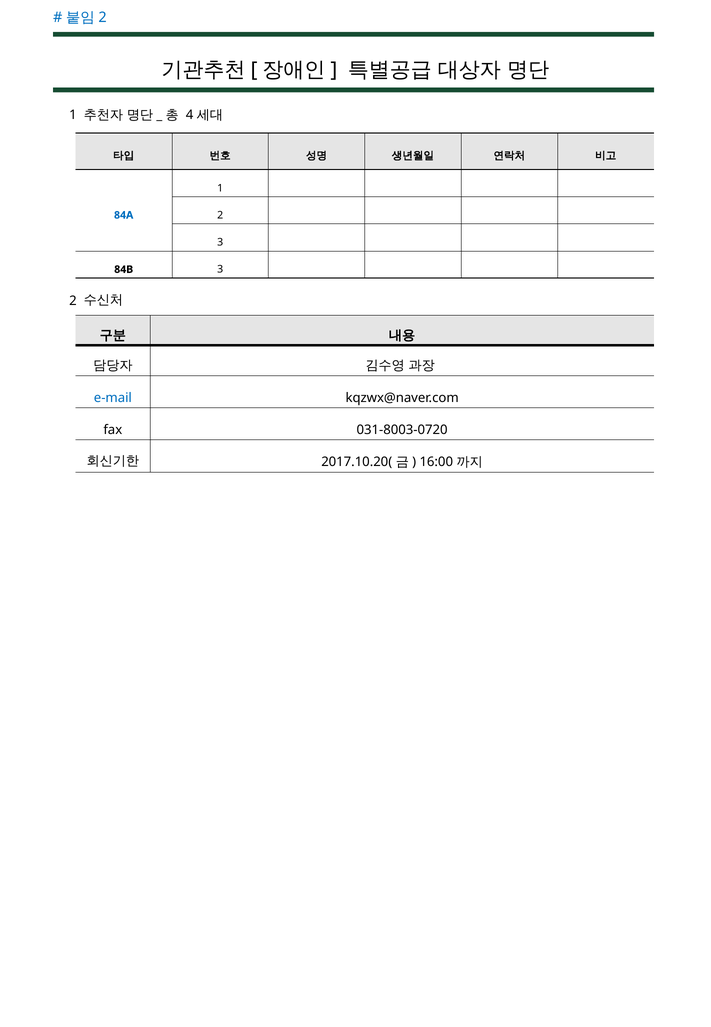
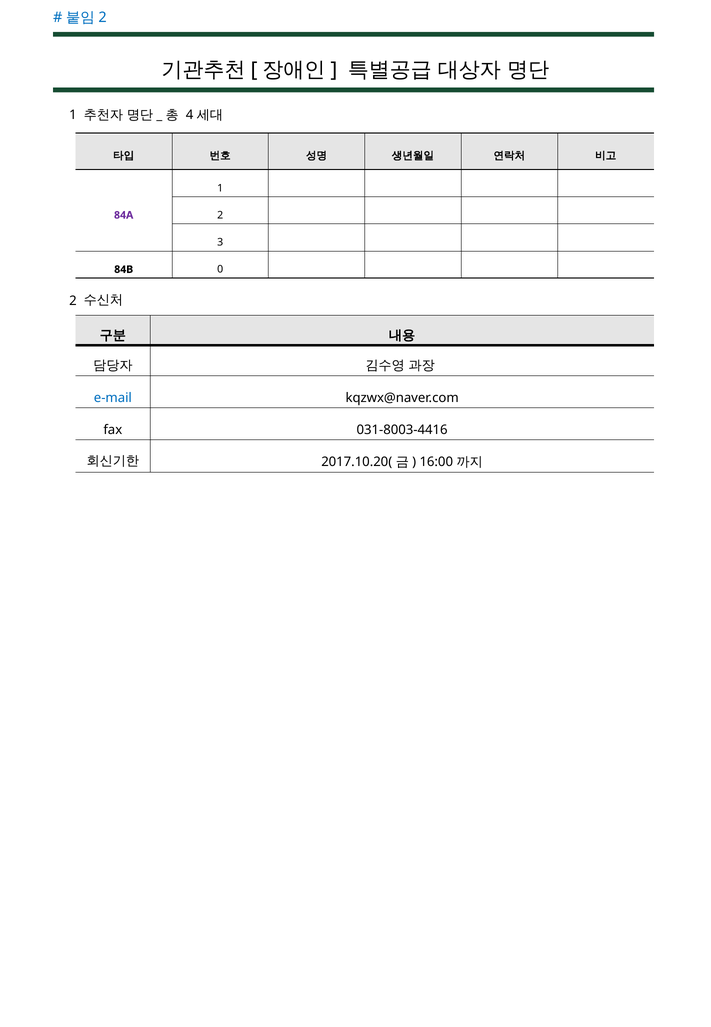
84A colour: blue -> purple
84B 3: 3 -> 0
031-8003-0720: 031-8003-0720 -> 031-8003-4416
